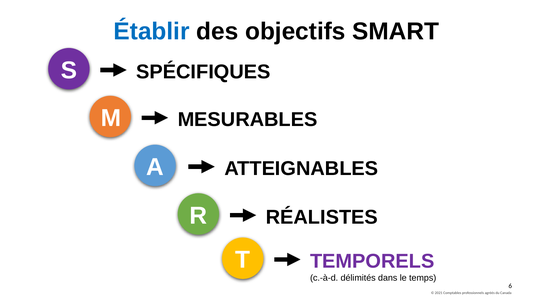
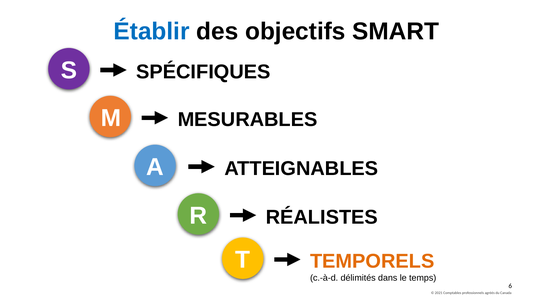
TEMPORELS colour: purple -> orange
